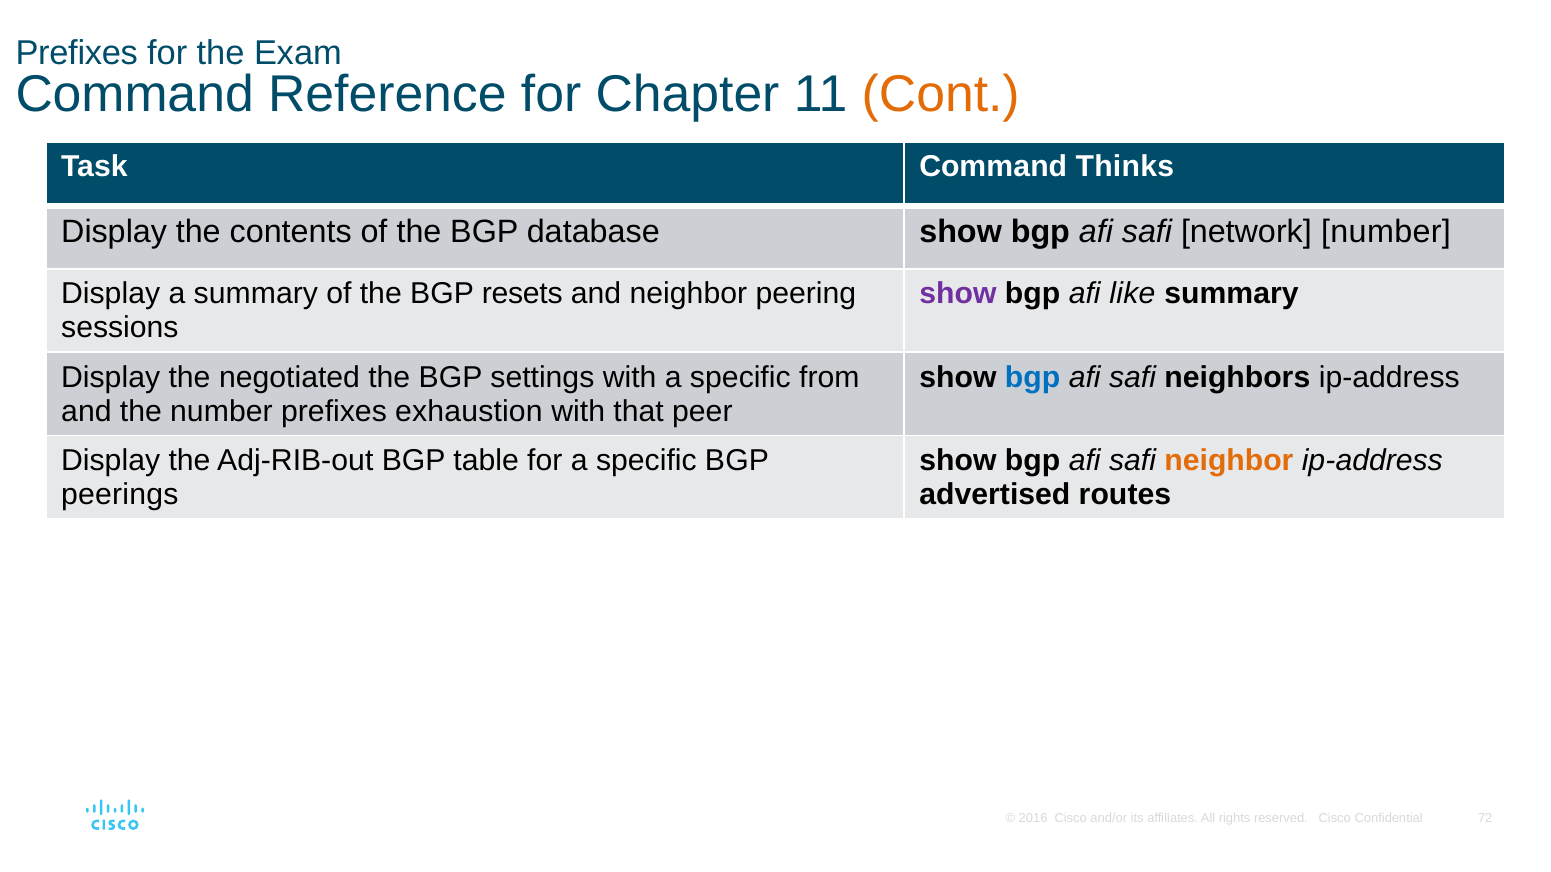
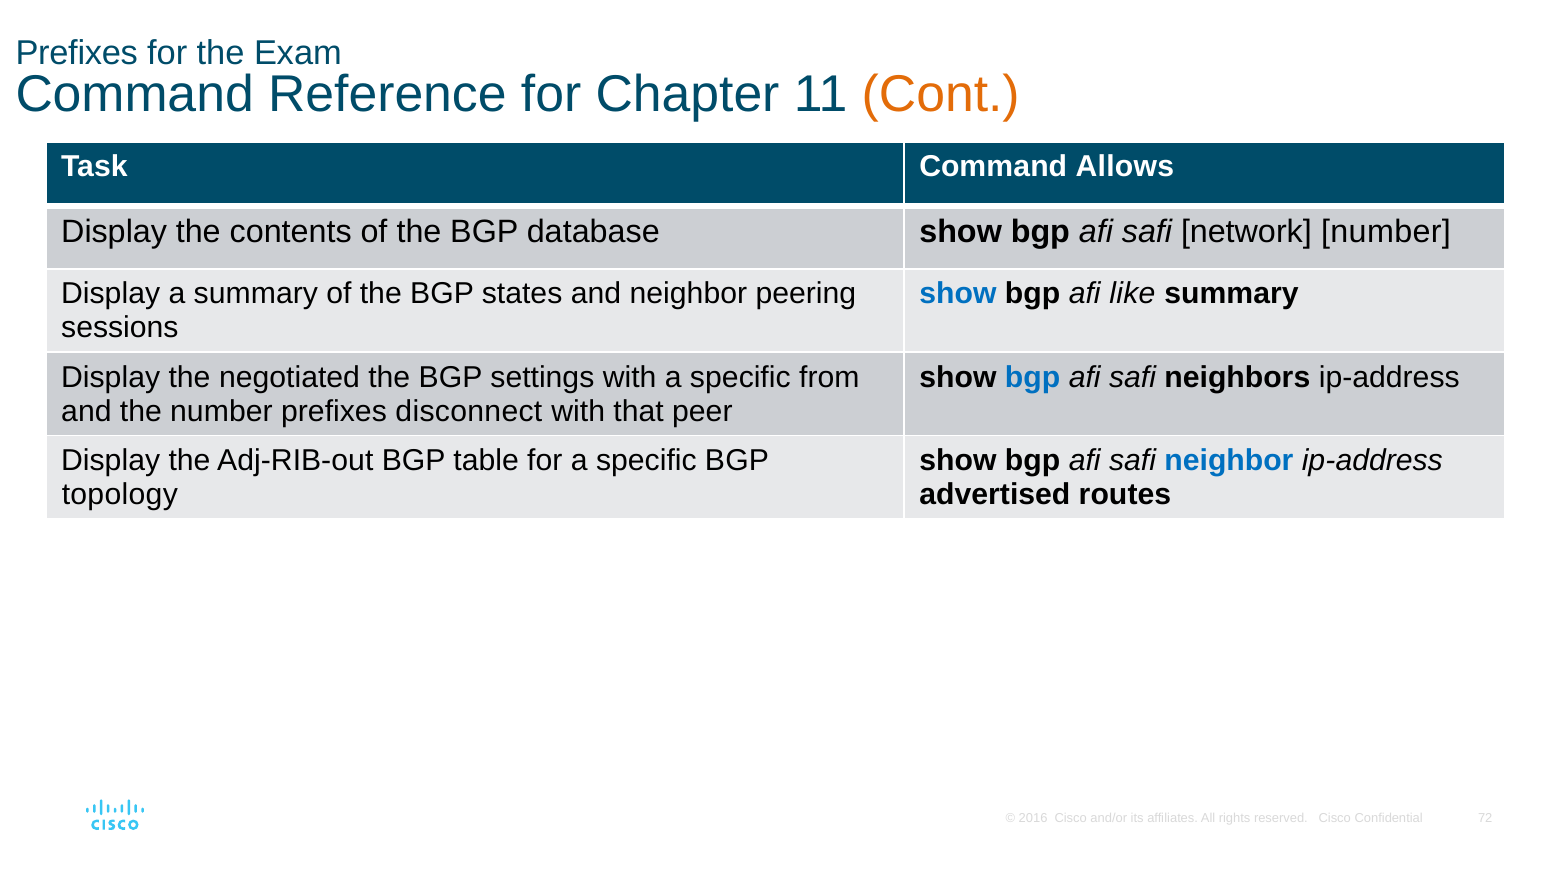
Thinks: Thinks -> Allows
resets: resets -> states
show at (958, 294) colour: purple -> blue
exhaustion: exhaustion -> disconnect
neighbor at (1229, 461) colour: orange -> blue
peerings: peerings -> topology
